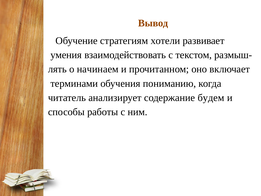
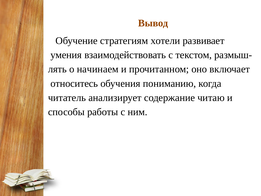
терминами: терминами -> относитесь
будем: будем -> читаю
